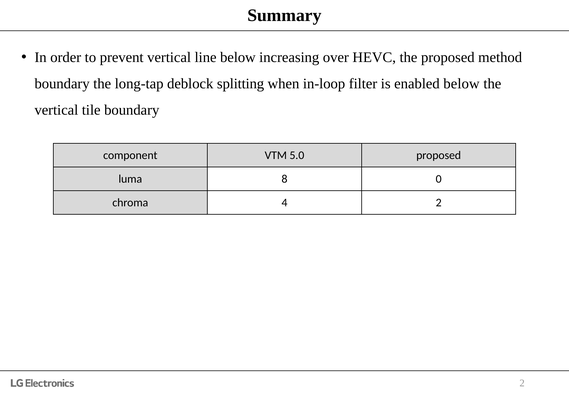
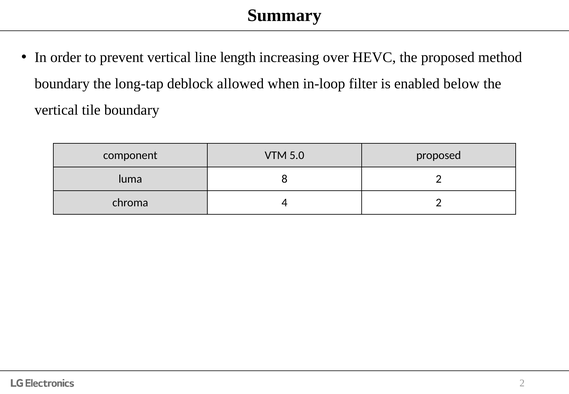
line below: below -> length
splitting: splitting -> allowed
8 0: 0 -> 2
